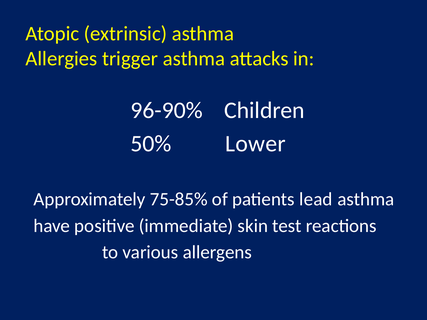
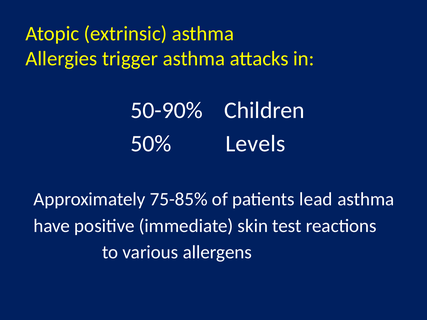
96-90%: 96-90% -> 50-90%
Lower: Lower -> Levels
